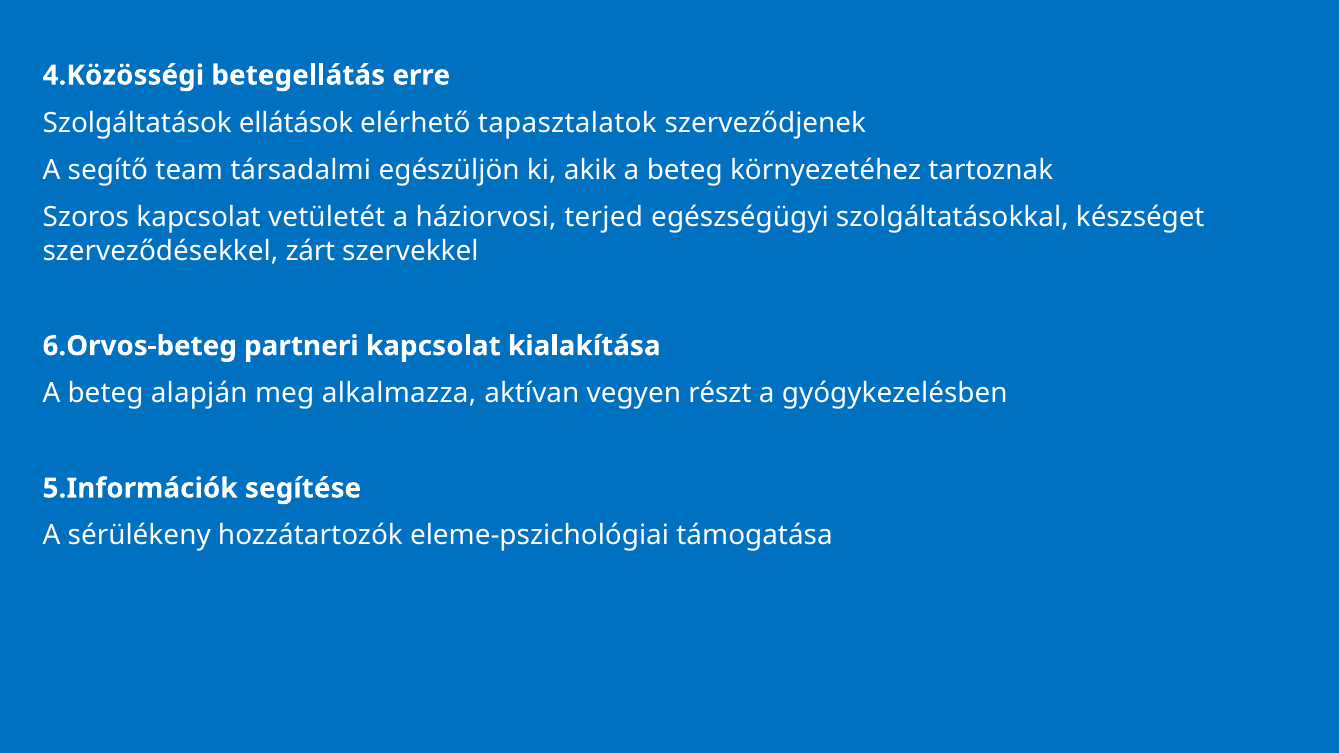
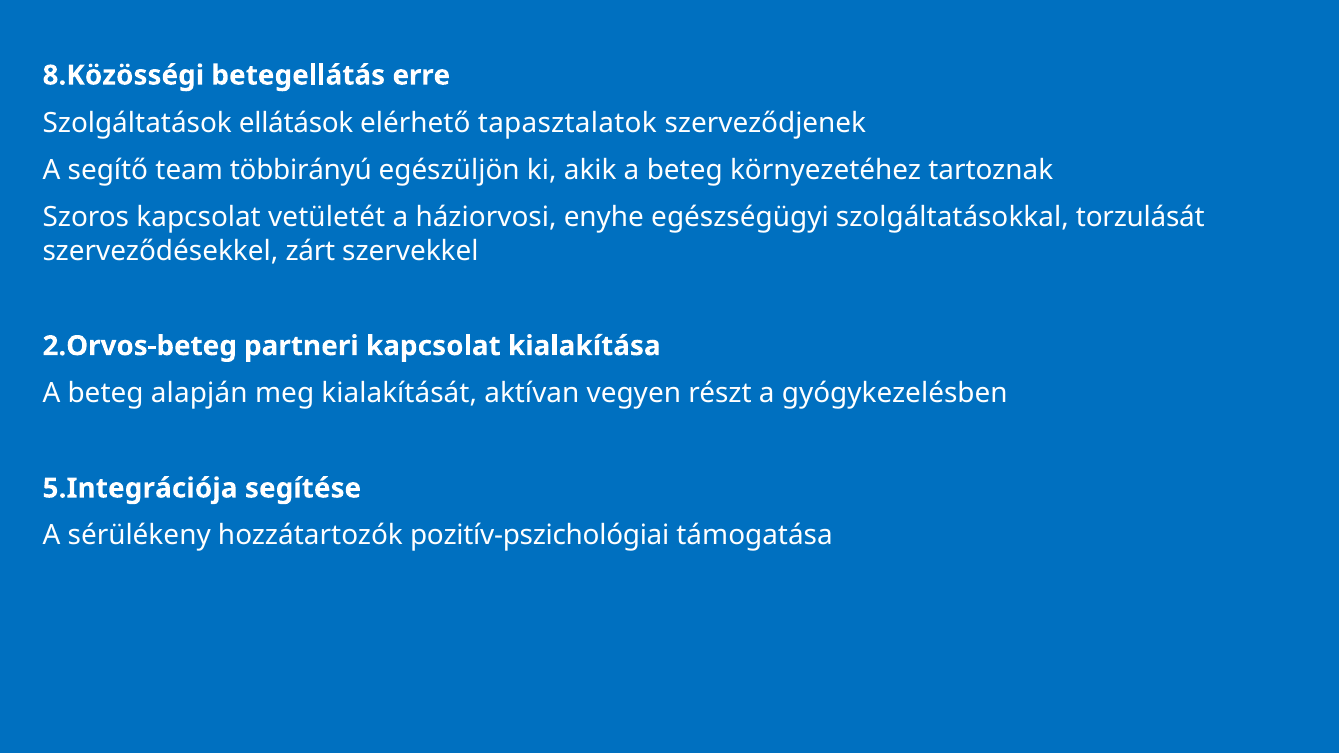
4.Közösségi: 4.Közösségi -> 8.Közösségi
társadalmi: társadalmi -> többirányú
terjed: terjed -> enyhe
készséget: készséget -> torzulását
6.Orvos-beteg: 6.Orvos-beteg -> 2.Orvos-beteg
alkalmazza: alkalmazza -> kialakítását
5.Információk: 5.Információk -> 5.Integrációja
eleme-pszichológiai: eleme-pszichológiai -> pozitív-pszichológiai
